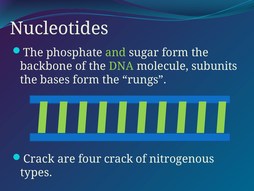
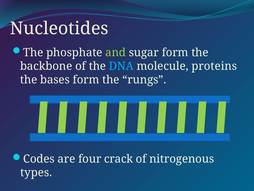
DNA colour: light green -> light blue
subunits: subunits -> proteins
Crack at (39, 159): Crack -> Codes
